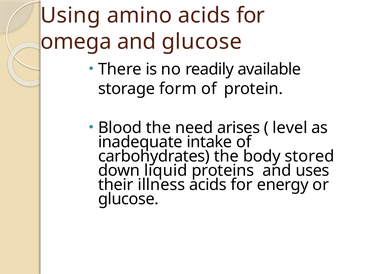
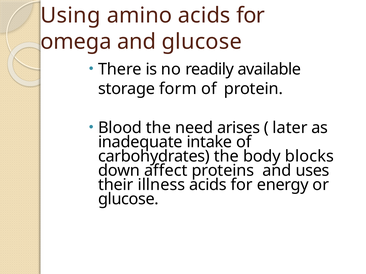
level: level -> later
stored: stored -> blocks
liquid: liquid -> affect
